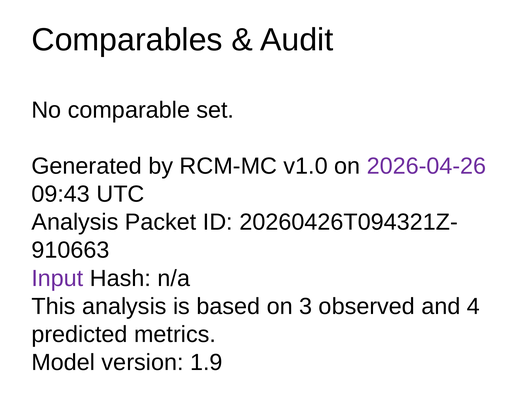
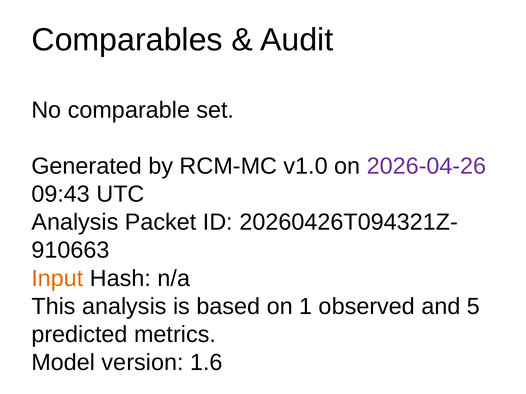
Input colour: purple -> orange
3: 3 -> 1
4: 4 -> 5
1.9: 1.9 -> 1.6
